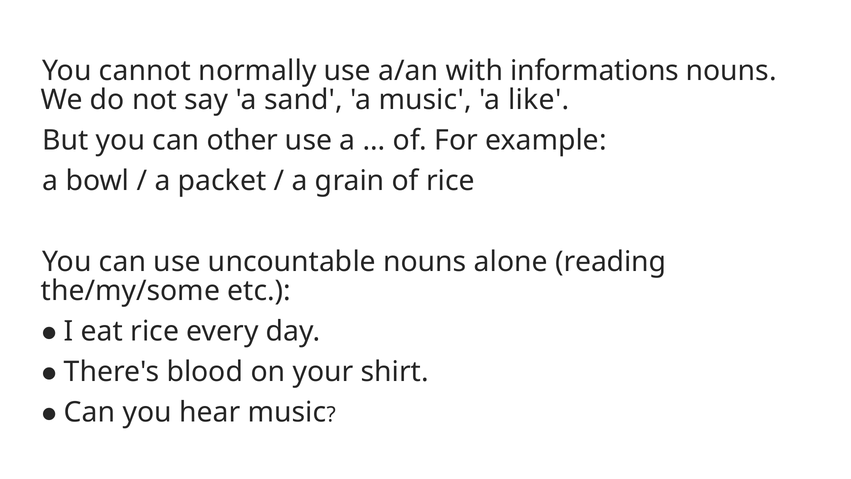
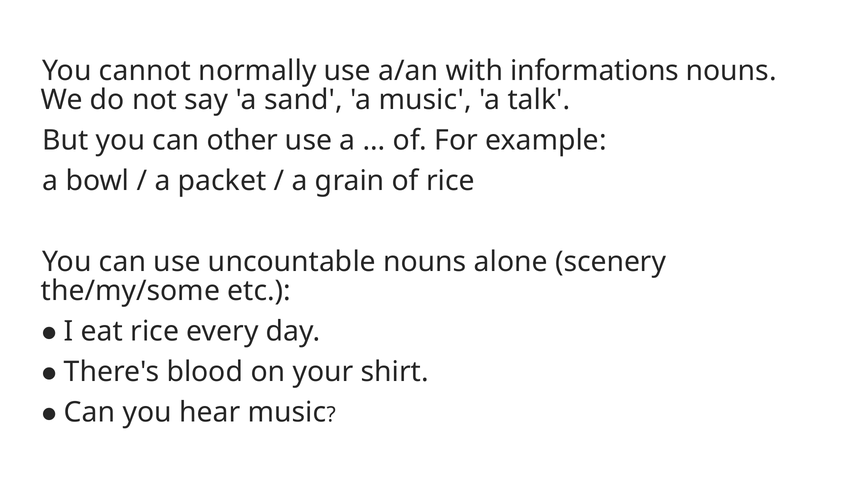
like: like -> talk
reading: reading -> scenery
